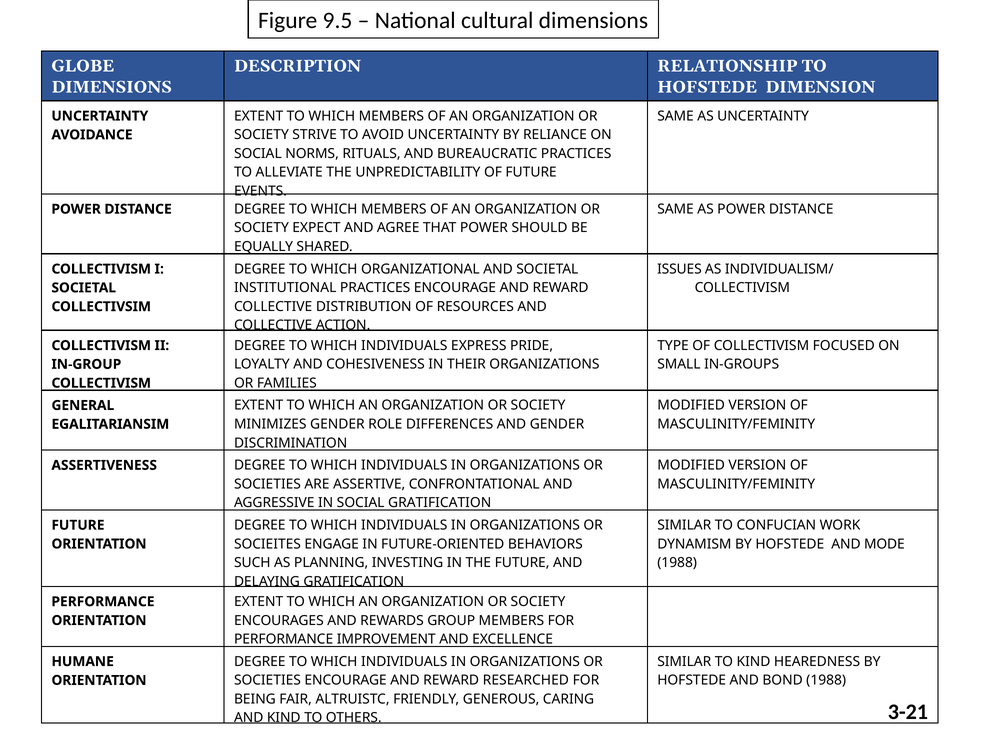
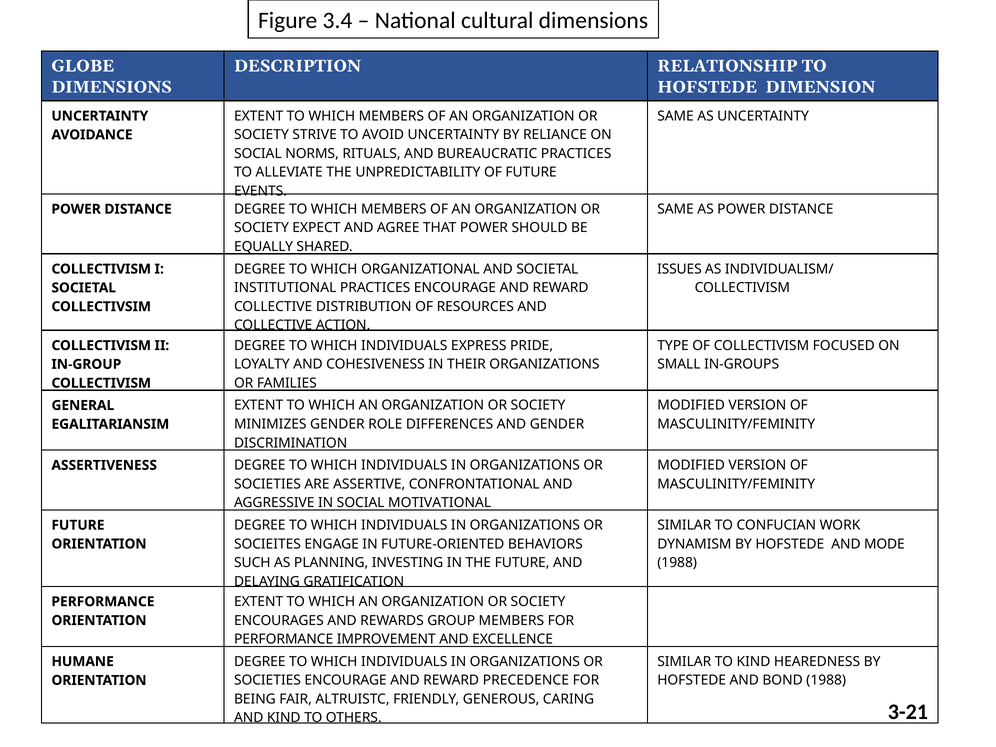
9.5: 9.5 -> 3.4
SOCIAL GRATIFICATION: GRATIFICATION -> MOTIVATIONAL
RESEARCHED: RESEARCHED -> PRECEDENCE
